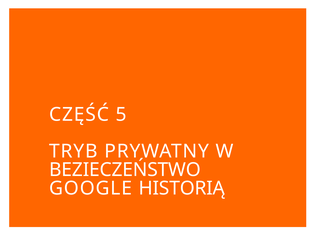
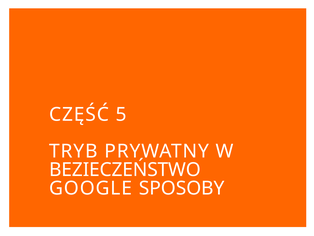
HISTORIĄ: HISTORIĄ -> SPOSOBY
